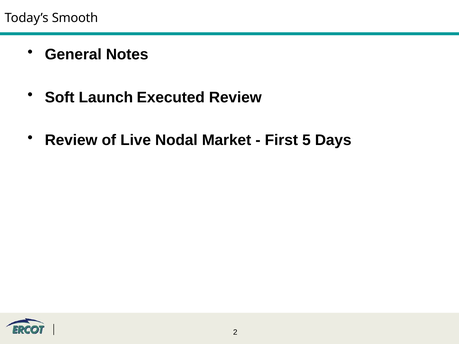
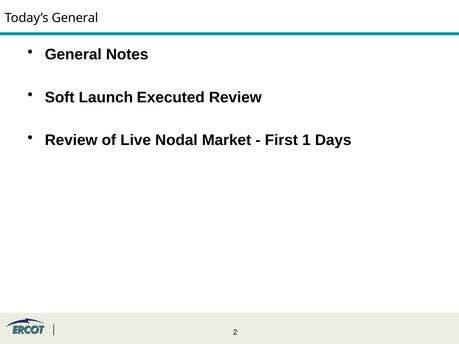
Today’s Smooth: Smooth -> General
5: 5 -> 1
